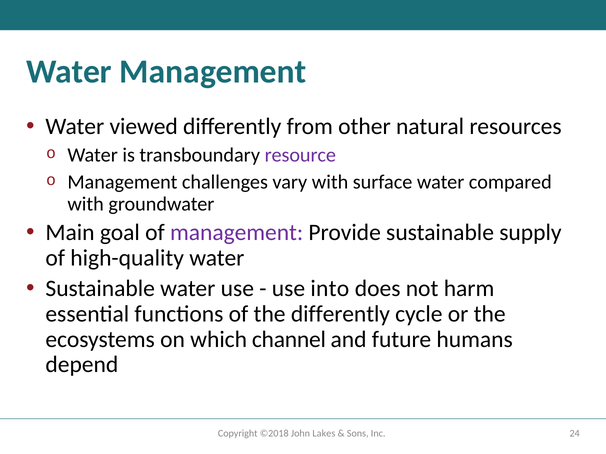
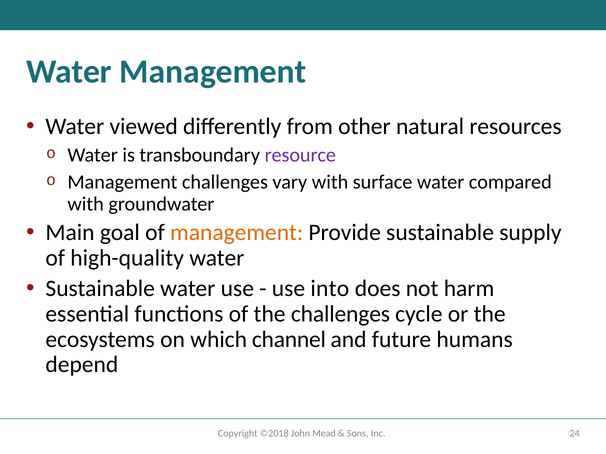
management at (237, 233) colour: purple -> orange
the differently: differently -> challenges
Lakes: Lakes -> Mead
